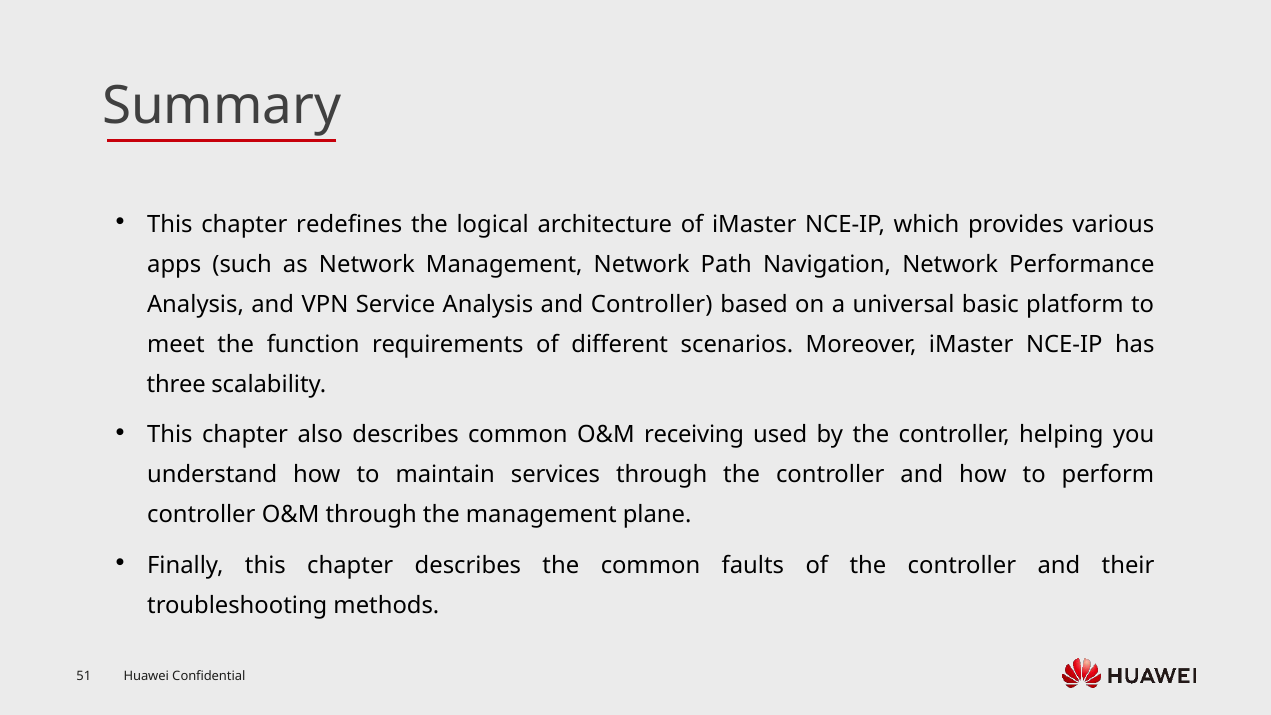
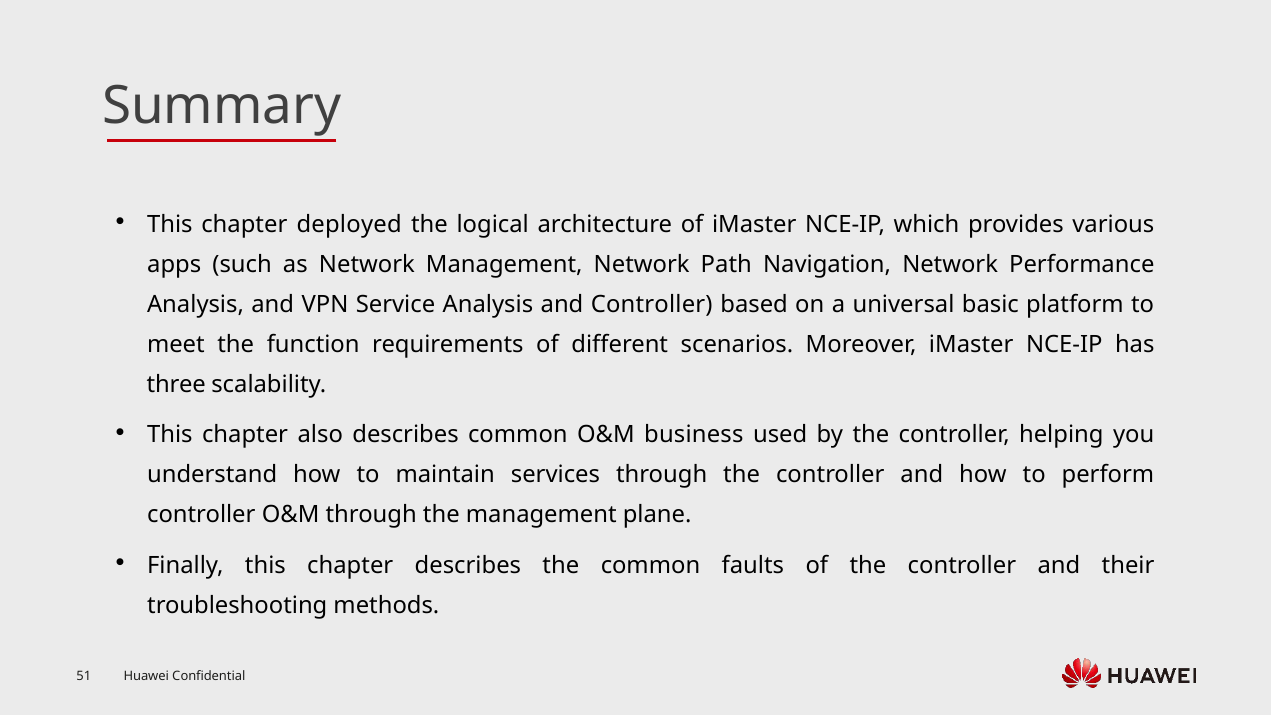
redefines: redefines -> deployed
receiving: receiving -> business
